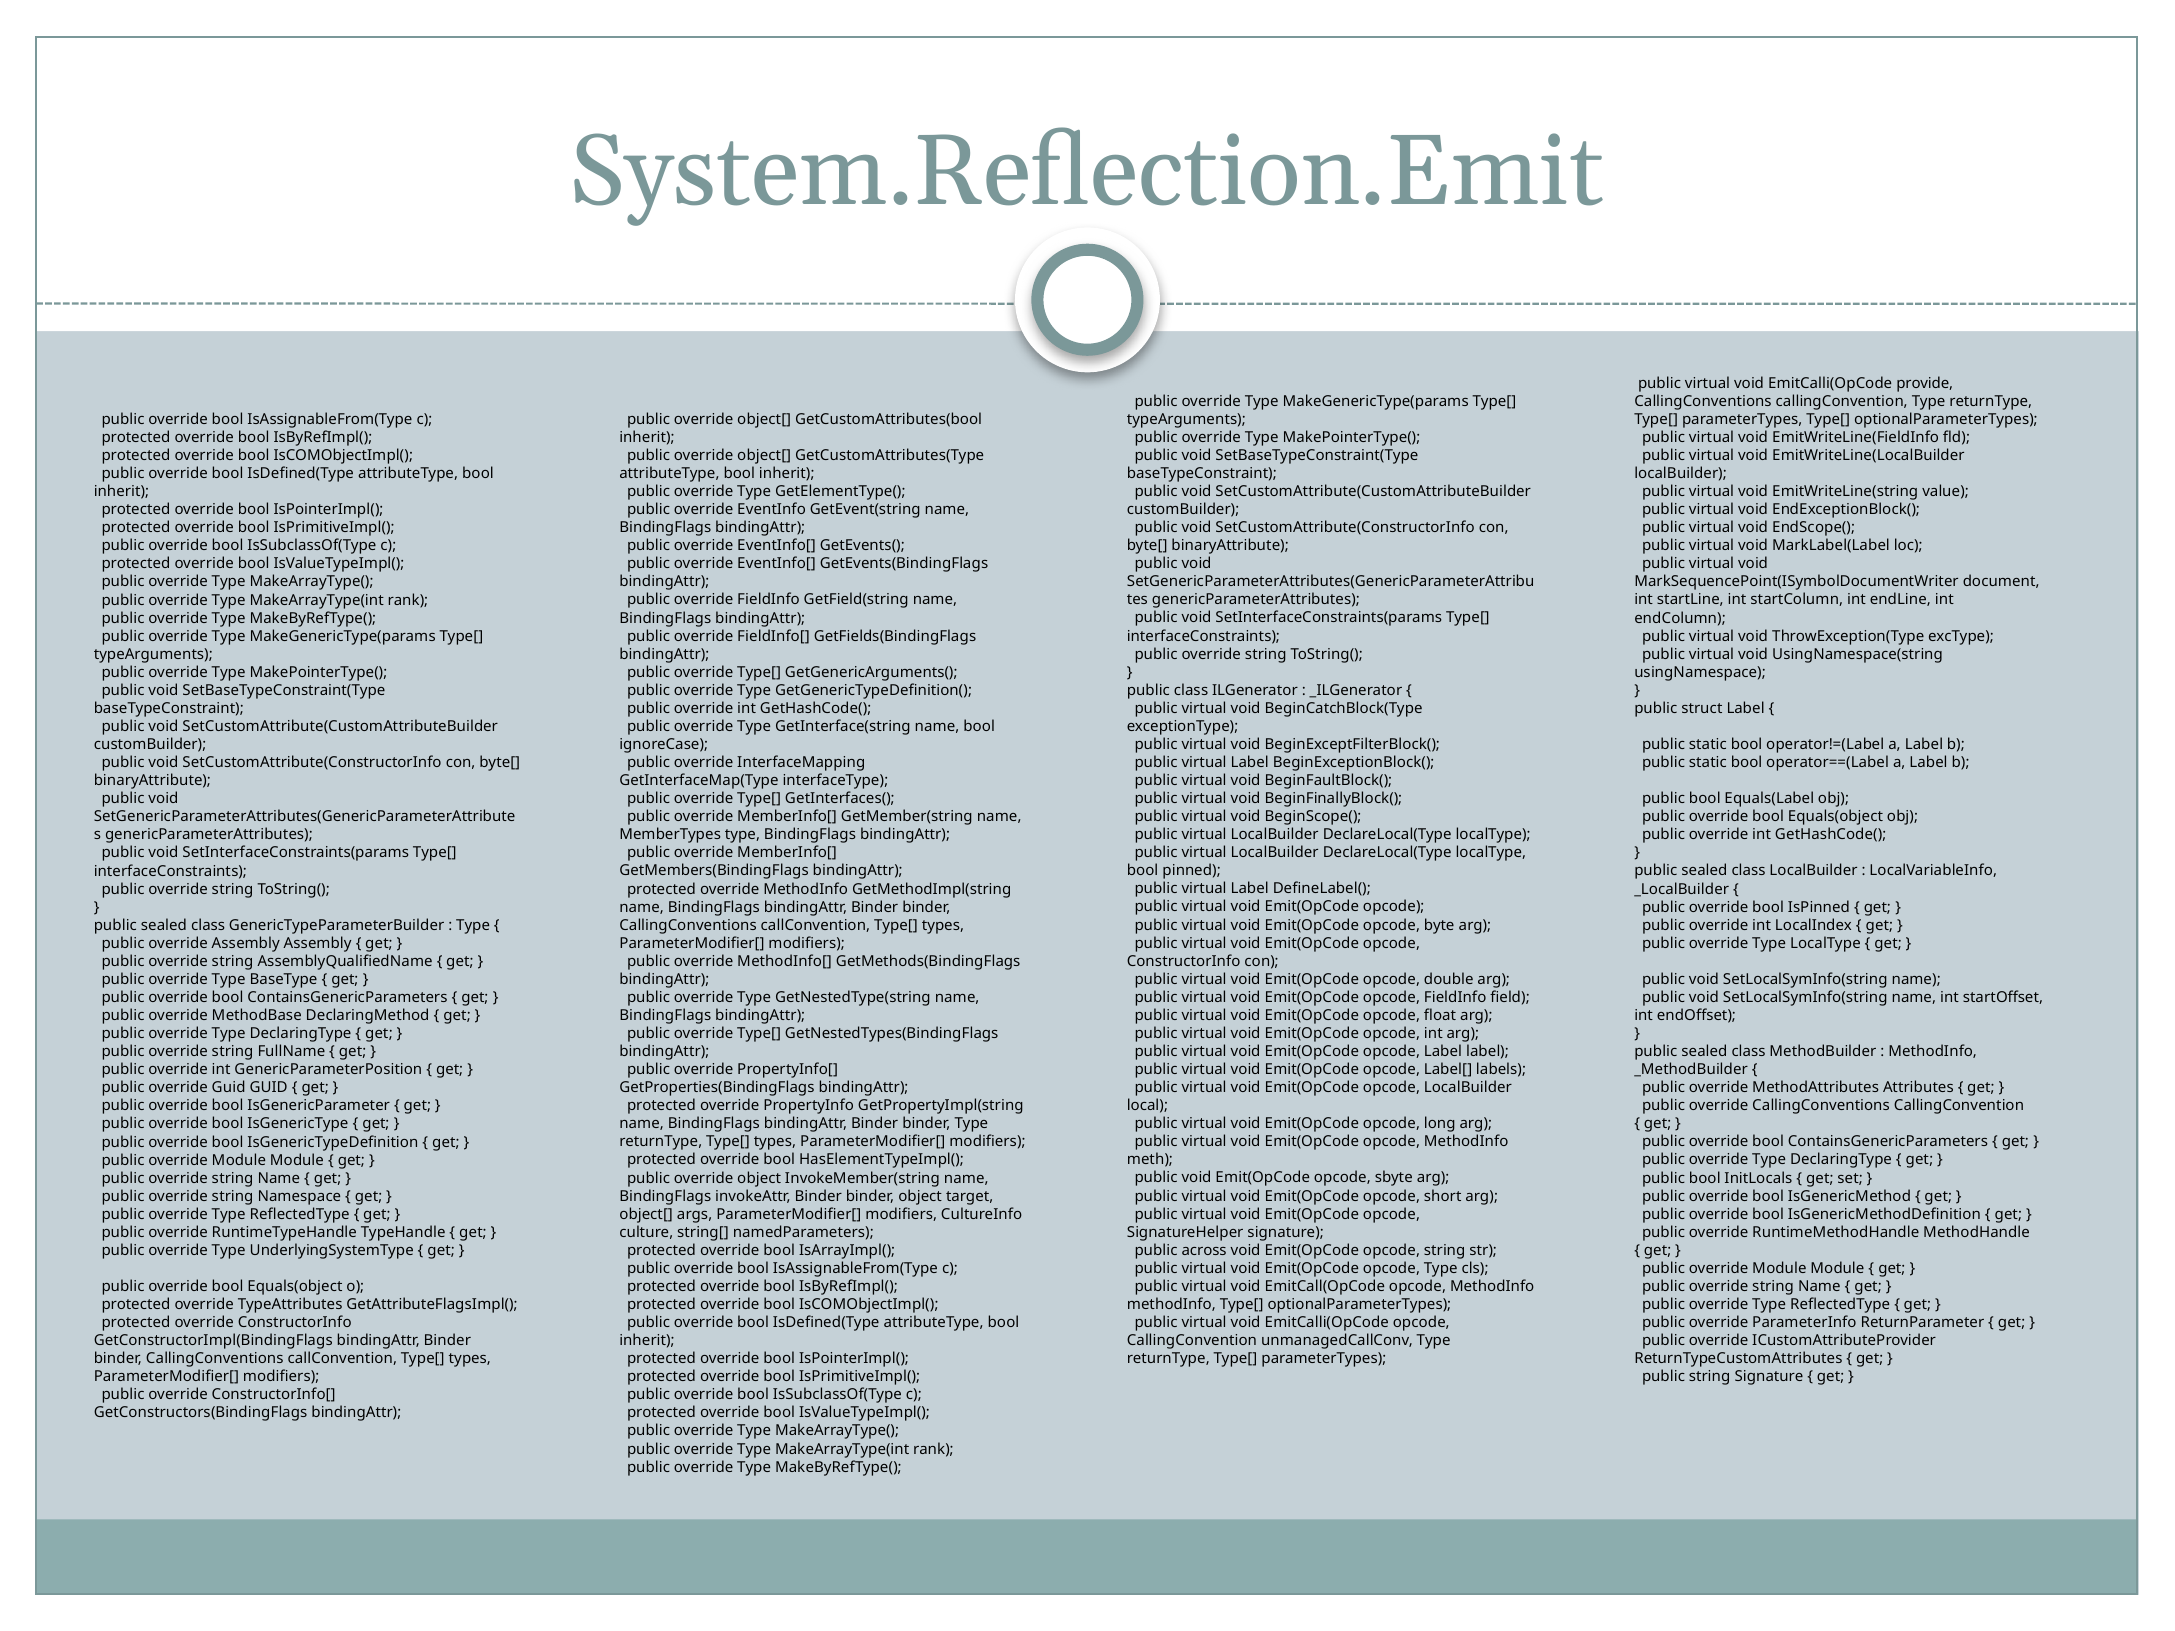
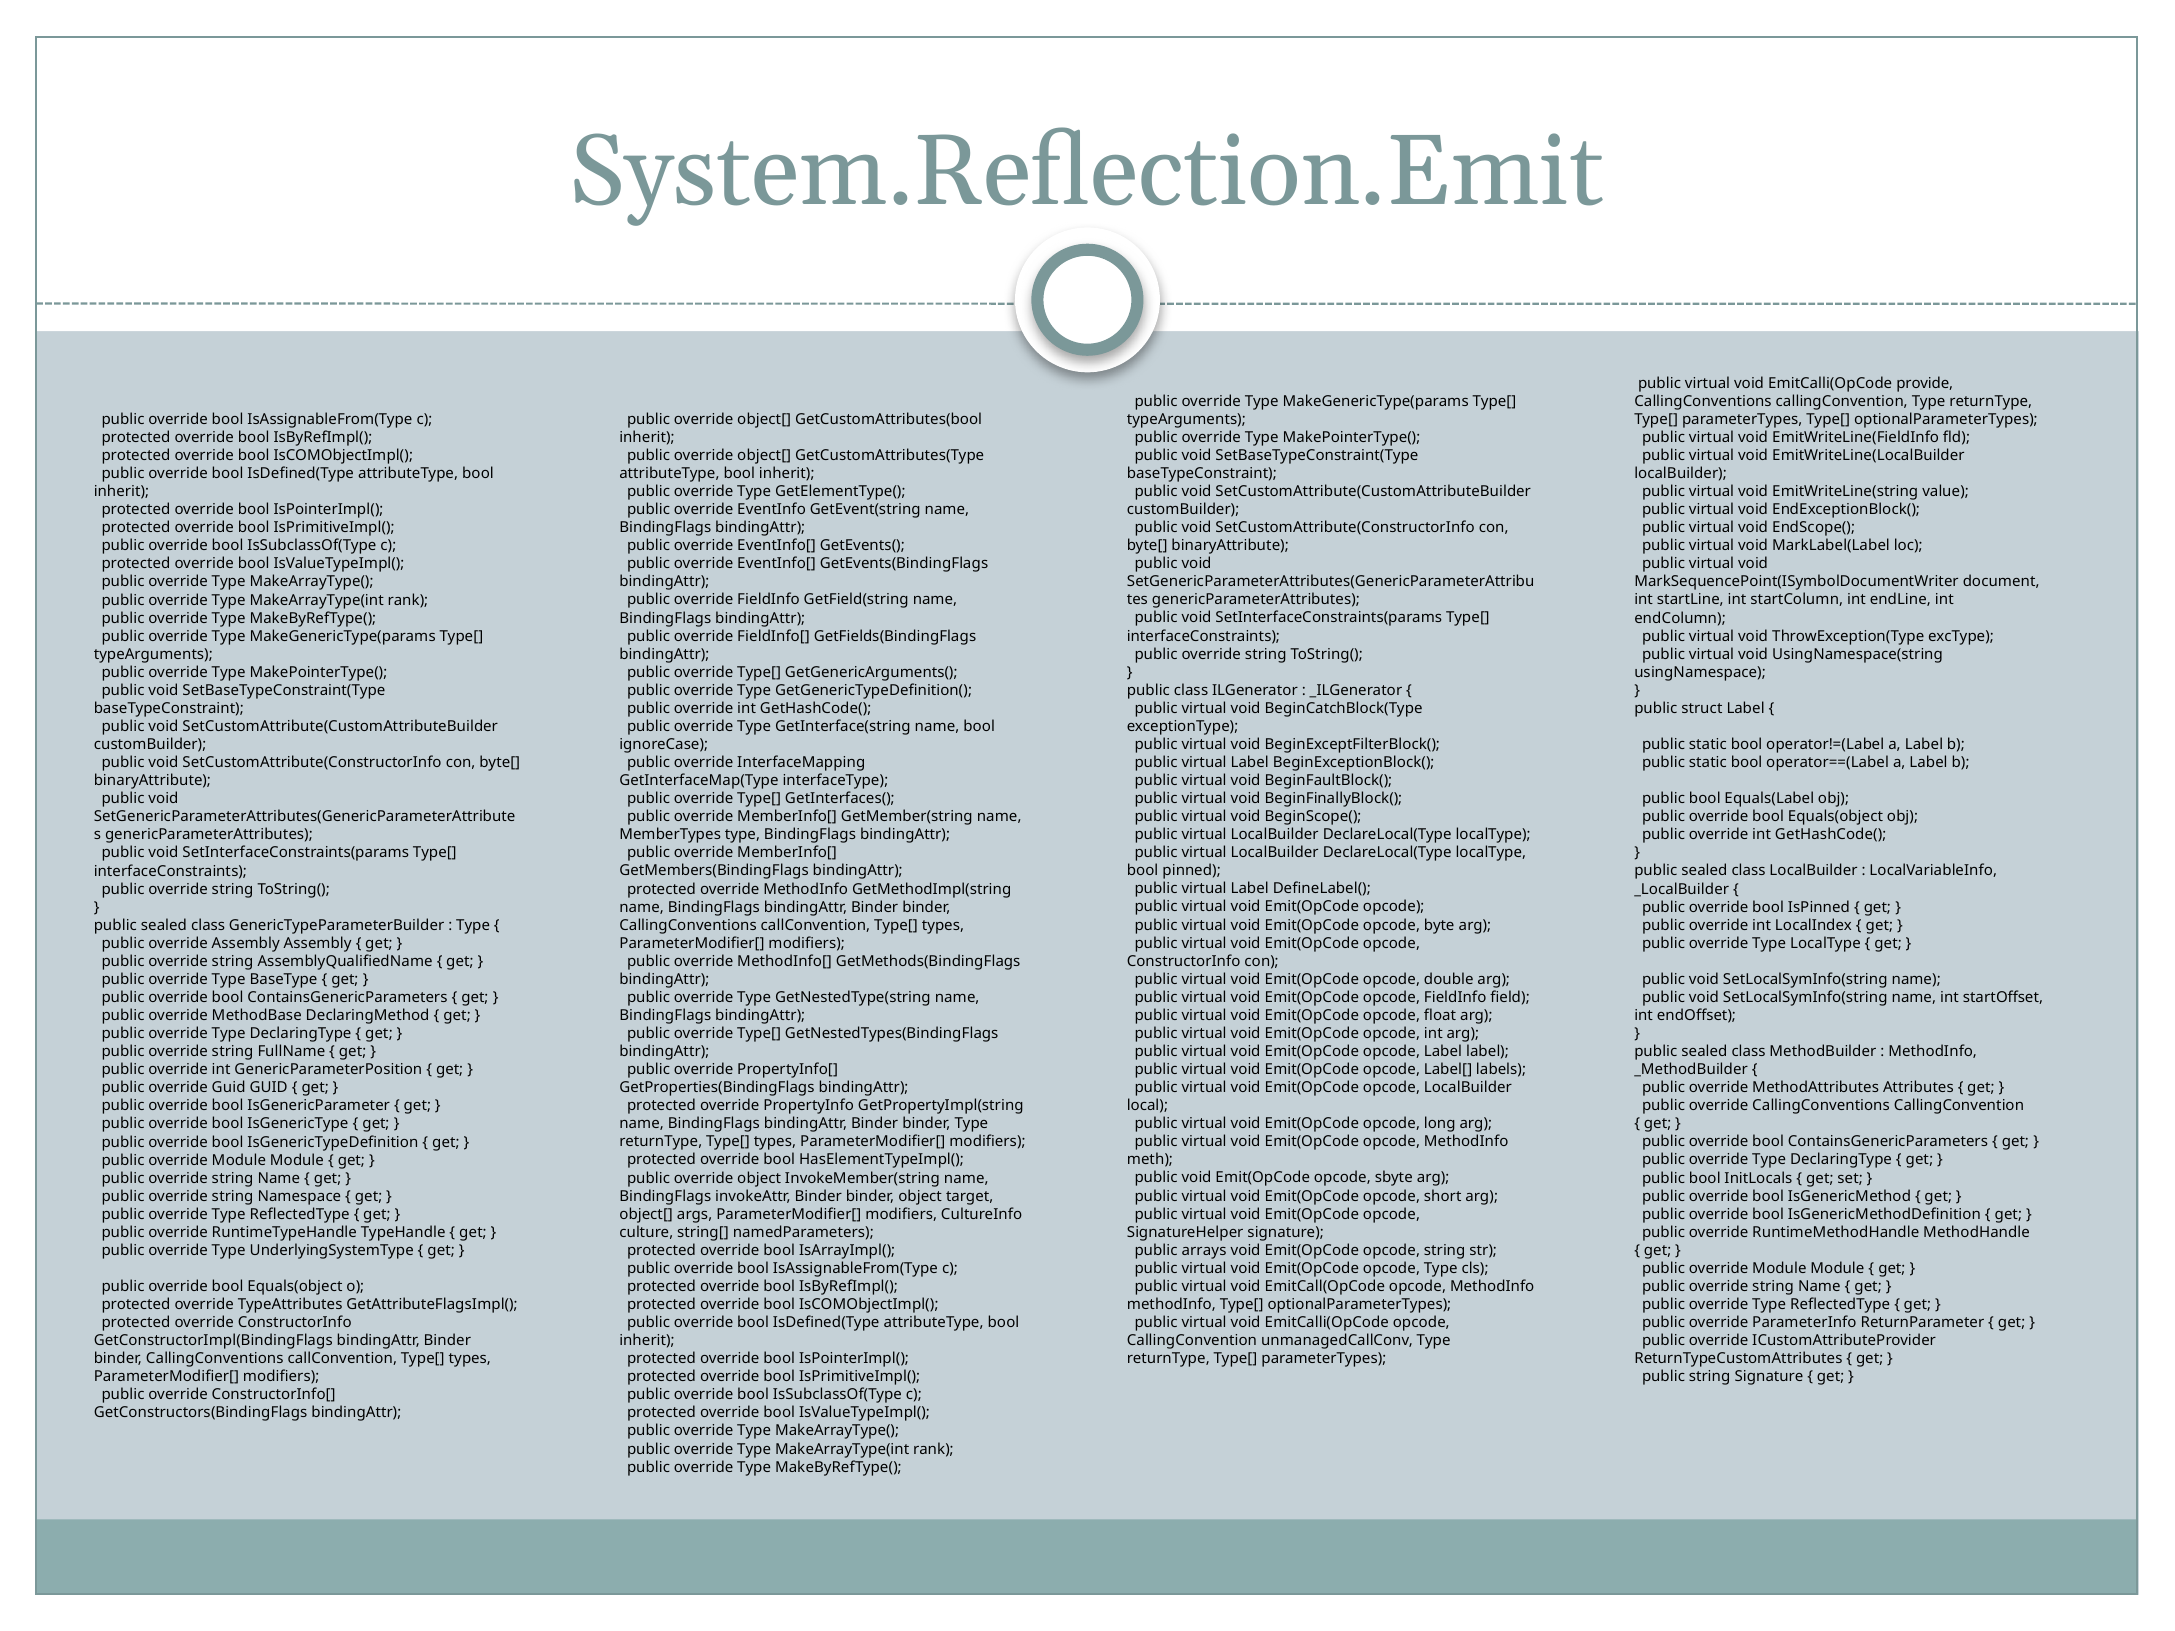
across: across -> arrays
